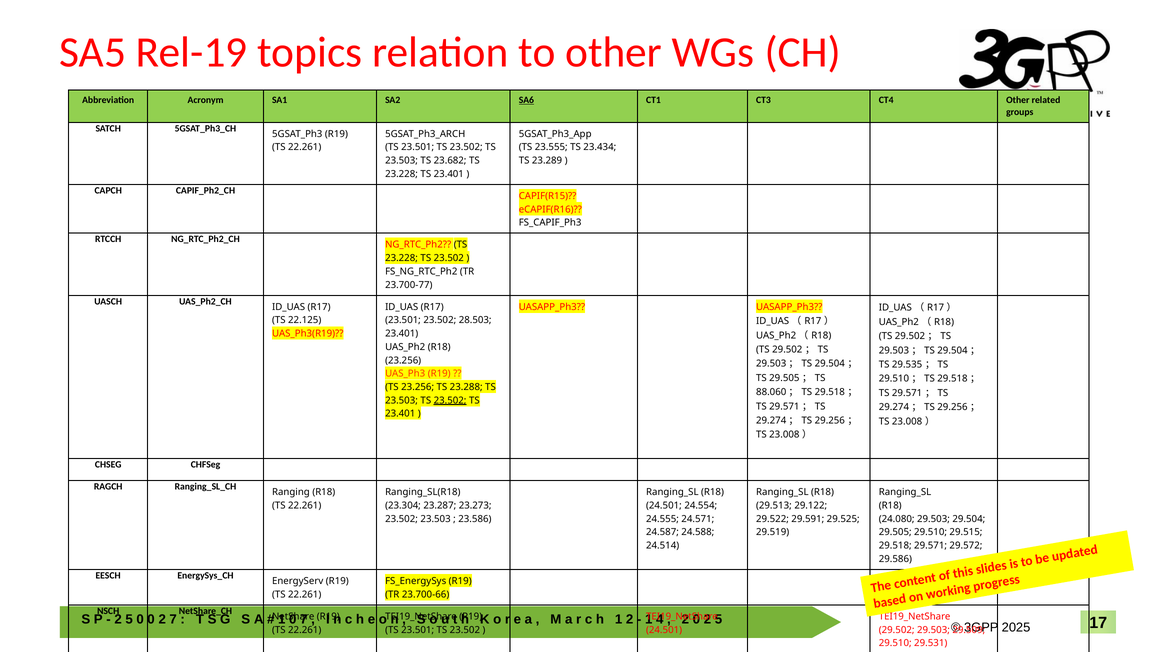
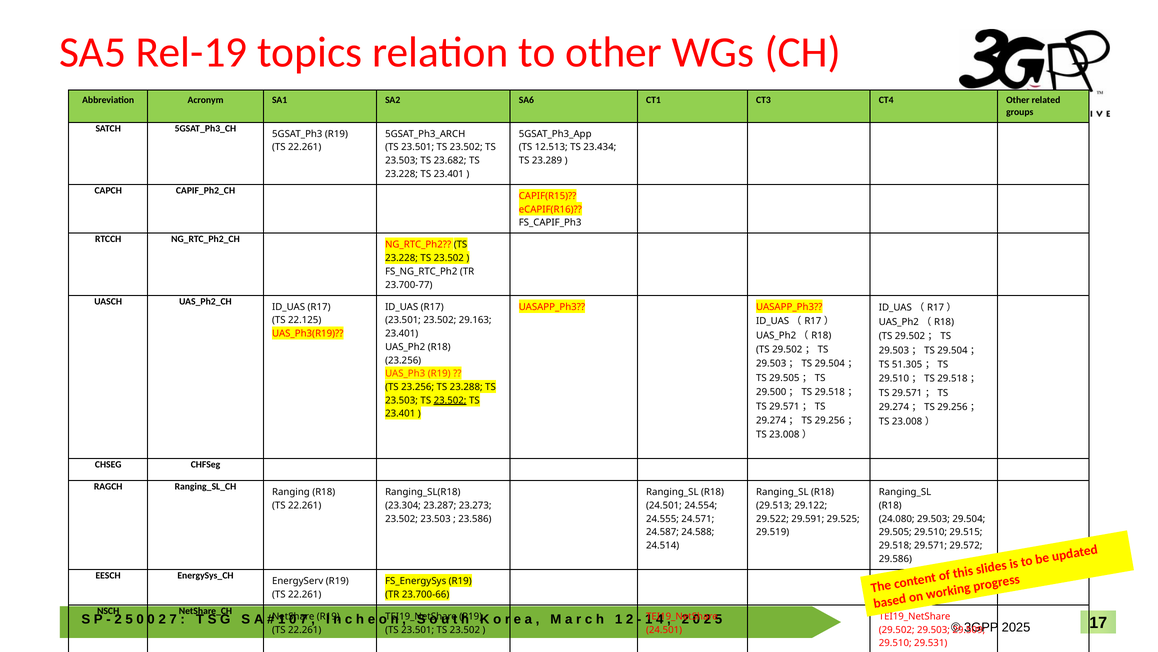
SA6 underline: present -> none
23.555: 23.555 -> 12.513
28.503: 28.503 -> 29.163
29.535: 29.535 -> 51.305
88.060: 88.060 -> 29.500
